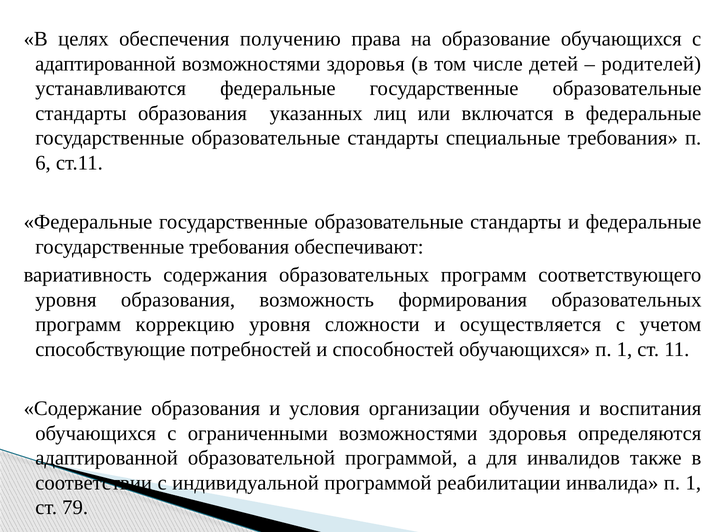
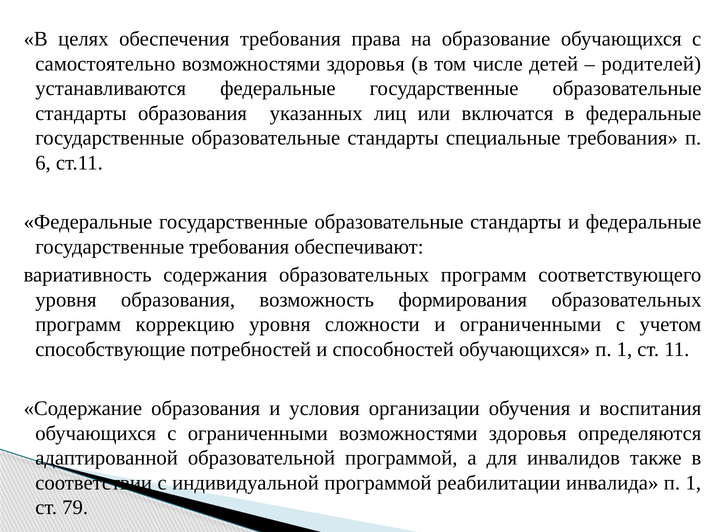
обеспечения получению: получению -> требования
адаптированной at (105, 64): адаптированной -> самостоятельно
и осуществляется: осуществляется -> ограниченными
